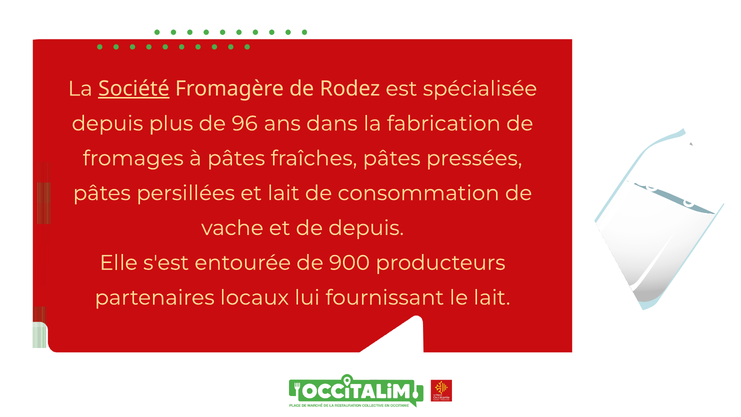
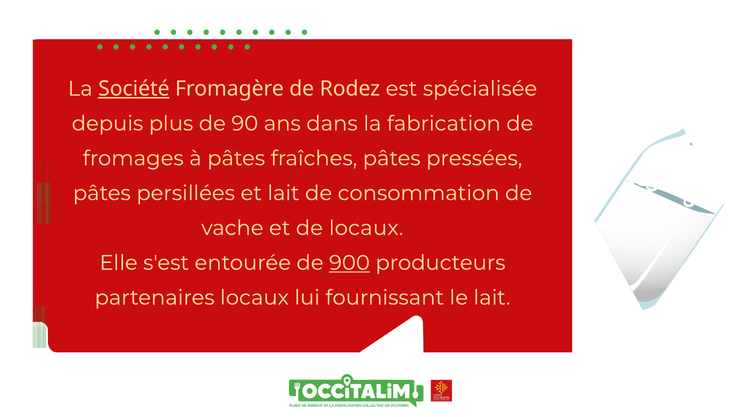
96: 96 -> 90
de depuis: depuis -> locaux
900 underline: none -> present
